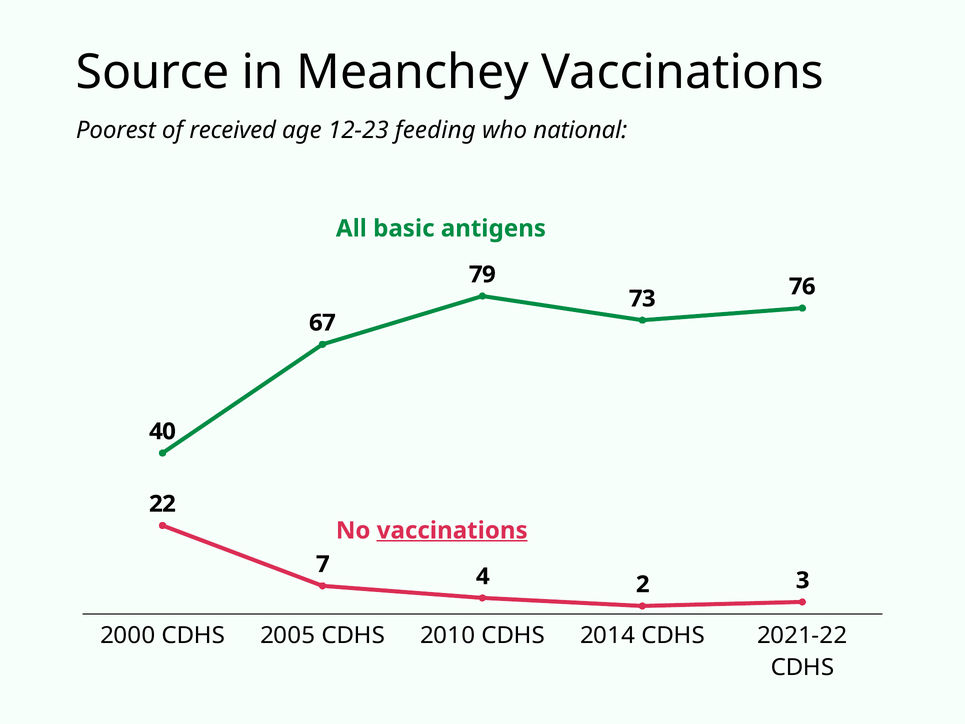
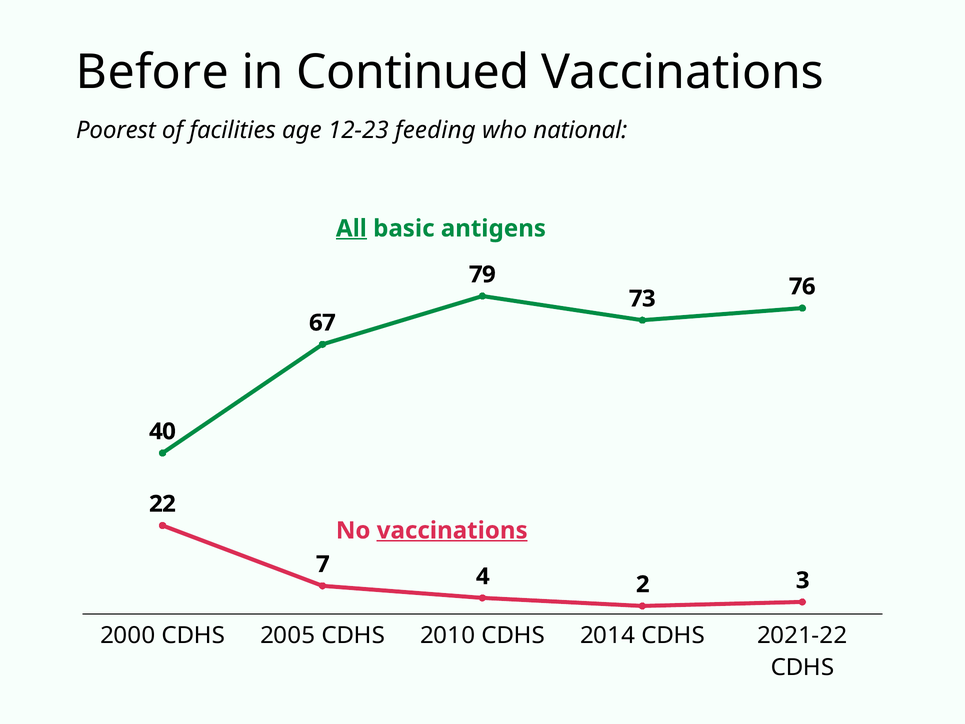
Source: Source -> Before
Meanchey: Meanchey -> Continued
received: received -> facilities
All underline: none -> present
